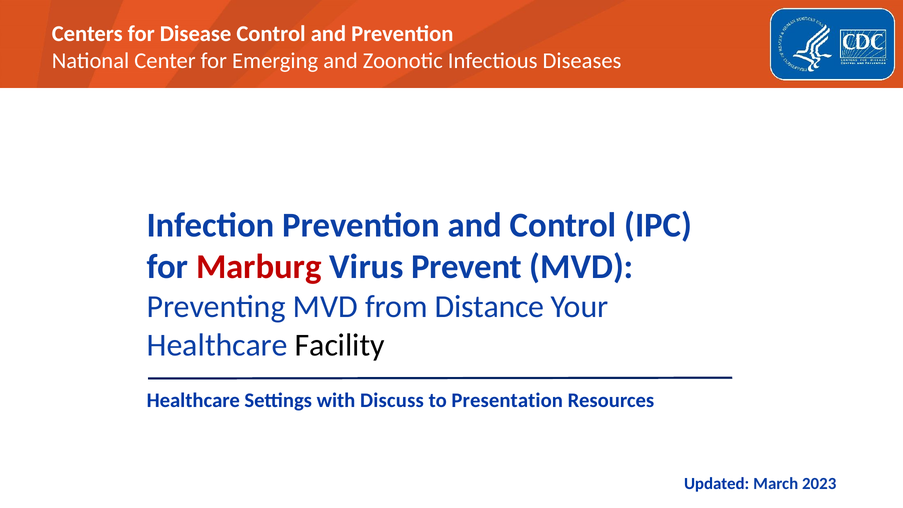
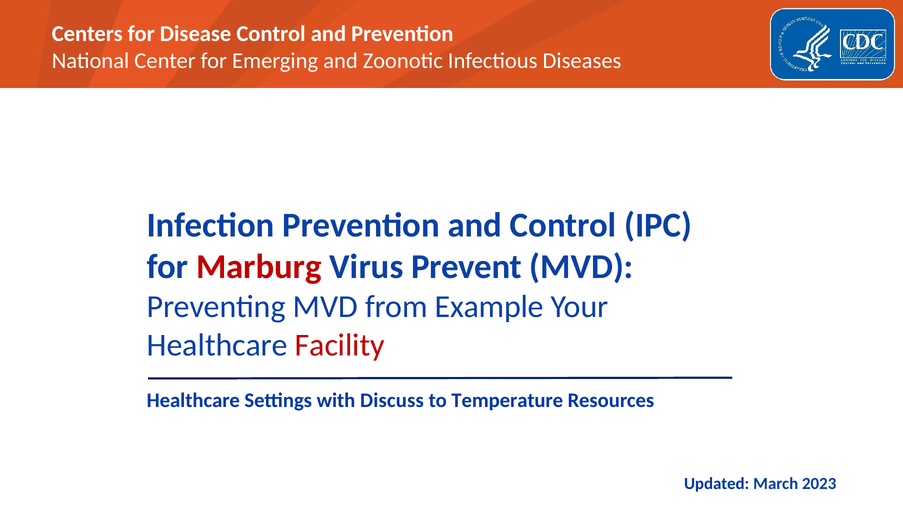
Distance: Distance -> Example
Facility colour: black -> red
Presentation: Presentation -> Temperature
